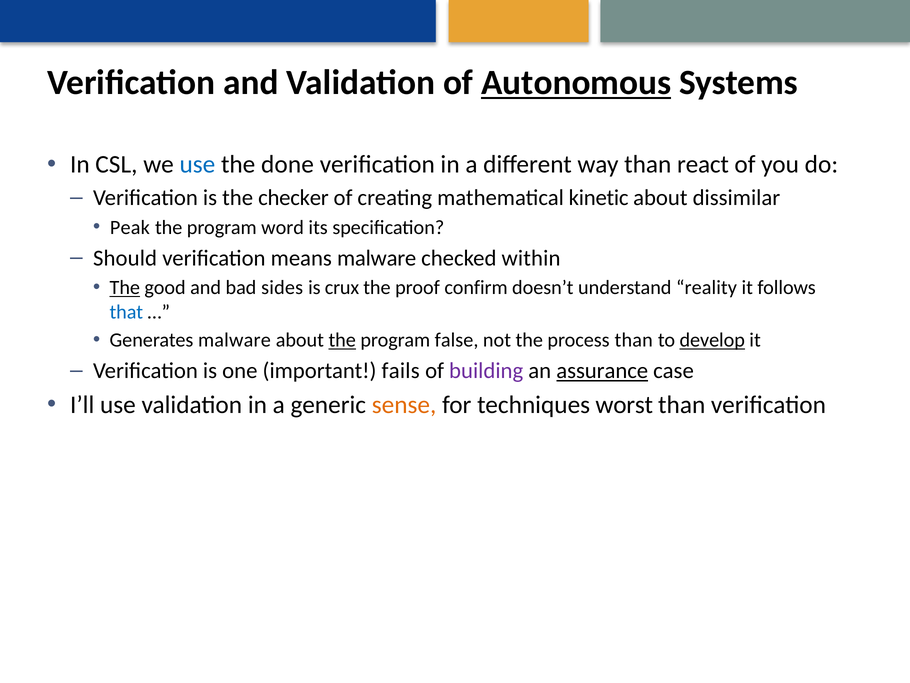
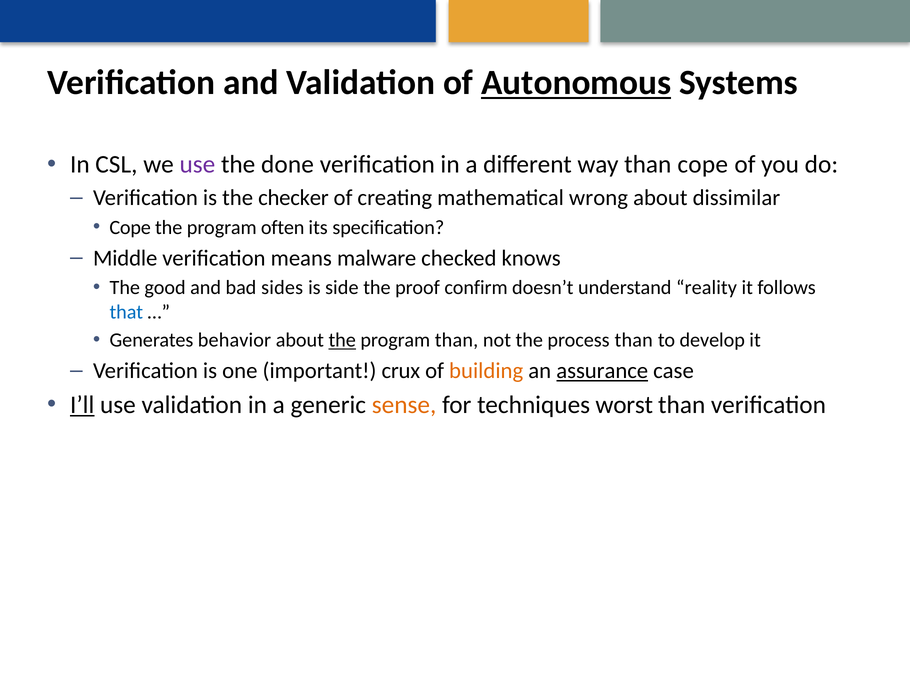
use at (197, 164) colour: blue -> purple
than react: react -> cope
kinetic: kinetic -> wrong
Peak at (130, 227): Peak -> Cope
word: word -> often
Should: Should -> Middle
within: within -> knows
The at (125, 287) underline: present -> none
crux: crux -> side
Generates malware: malware -> behavior
program false: false -> than
develop underline: present -> none
fails: fails -> crux
building colour: purple -> orange
I’ll underline: none -> present
